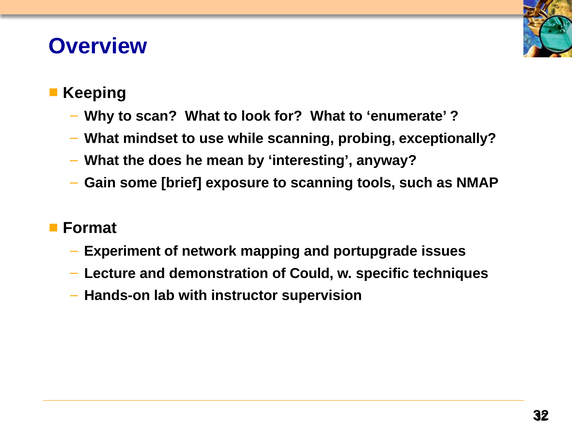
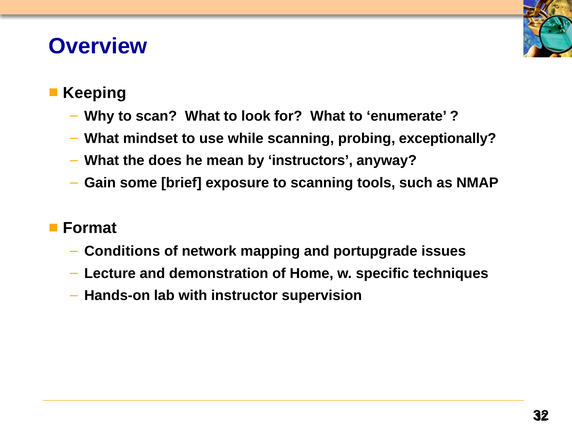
interesting: interesting -> instructors
Experiment: Experiment -> Conditions
Could: Could -> Home
